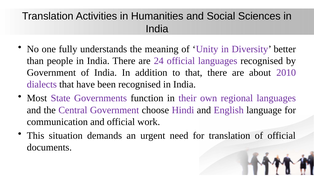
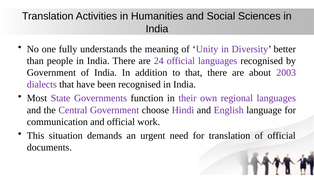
2010: 2010 -> 2003
